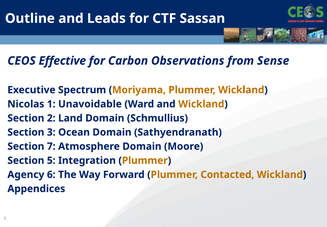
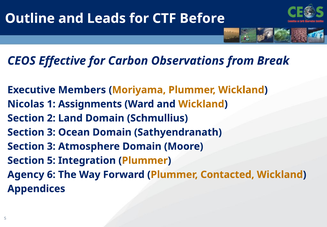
Sassan: Sassan -> Before
Sense: Sense -> Break
Spectrum: Spectrum -> Members
Unavoidable: Unavoidable -> Assignments
7 at (51, 146): 7 -> 3
